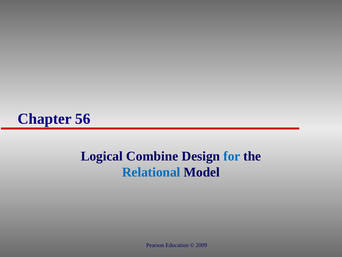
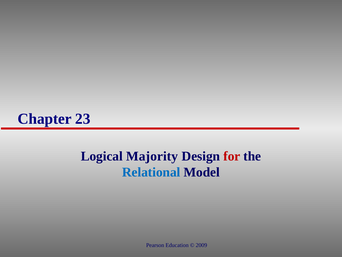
56: 56 -> 23
Combine: Combine -> Majority
for colour: blue -> red
